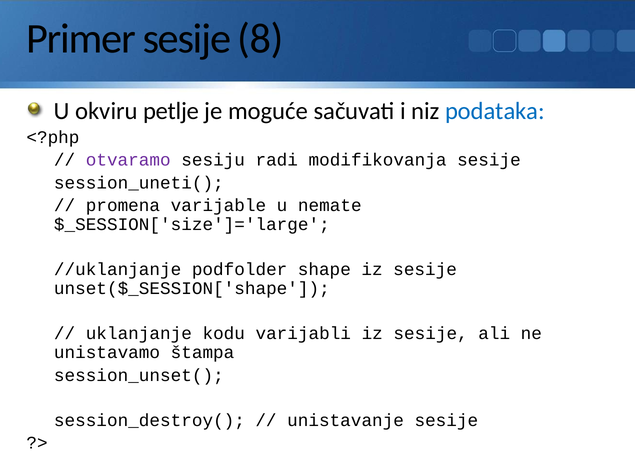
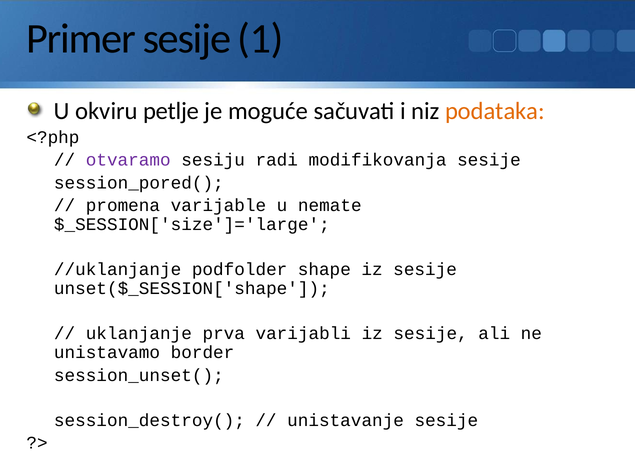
8: 8 -> 1
podataka colour: blue -> orange
session_uneti(: session_uneti( -> session_pored(
kodu: kodu -> prva
štampa: štampa -> border
